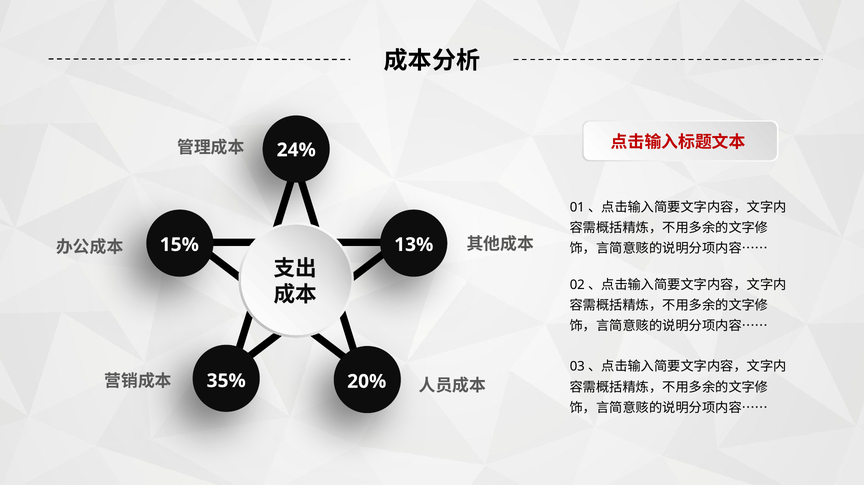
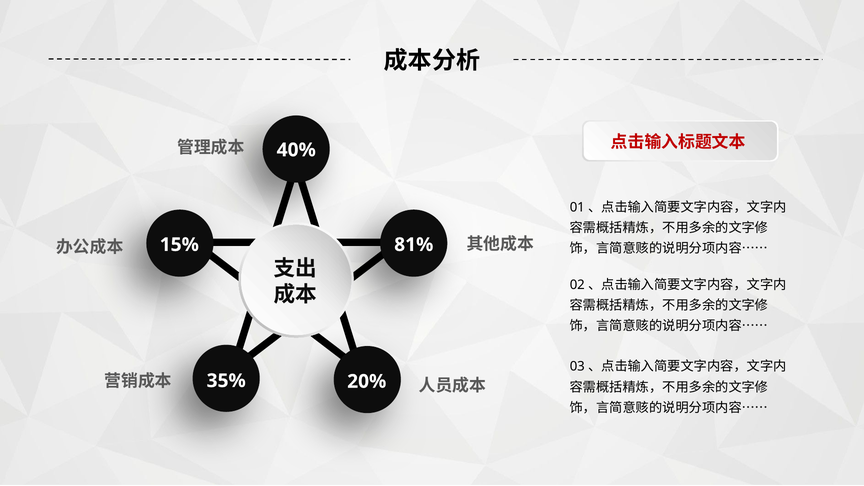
24%: 24% -> 40%
13%: 13% -> 81%
